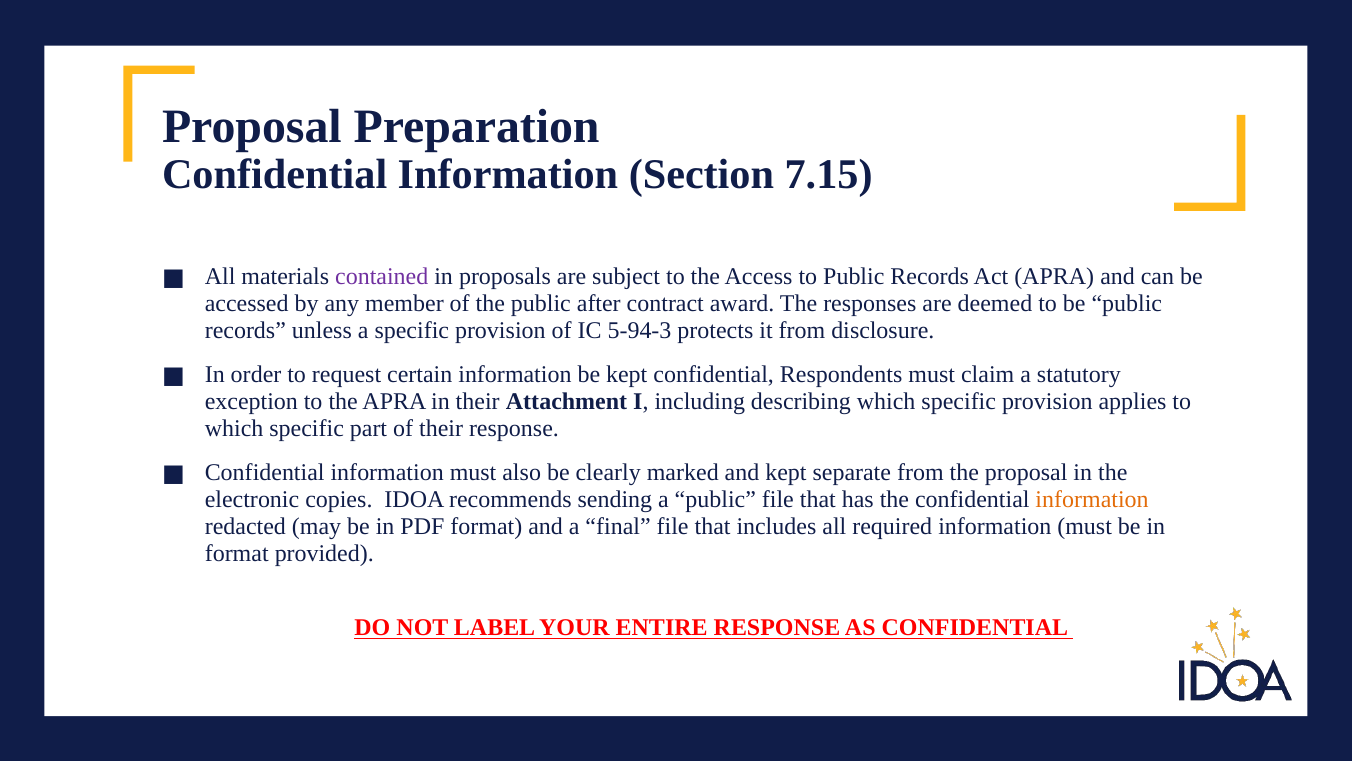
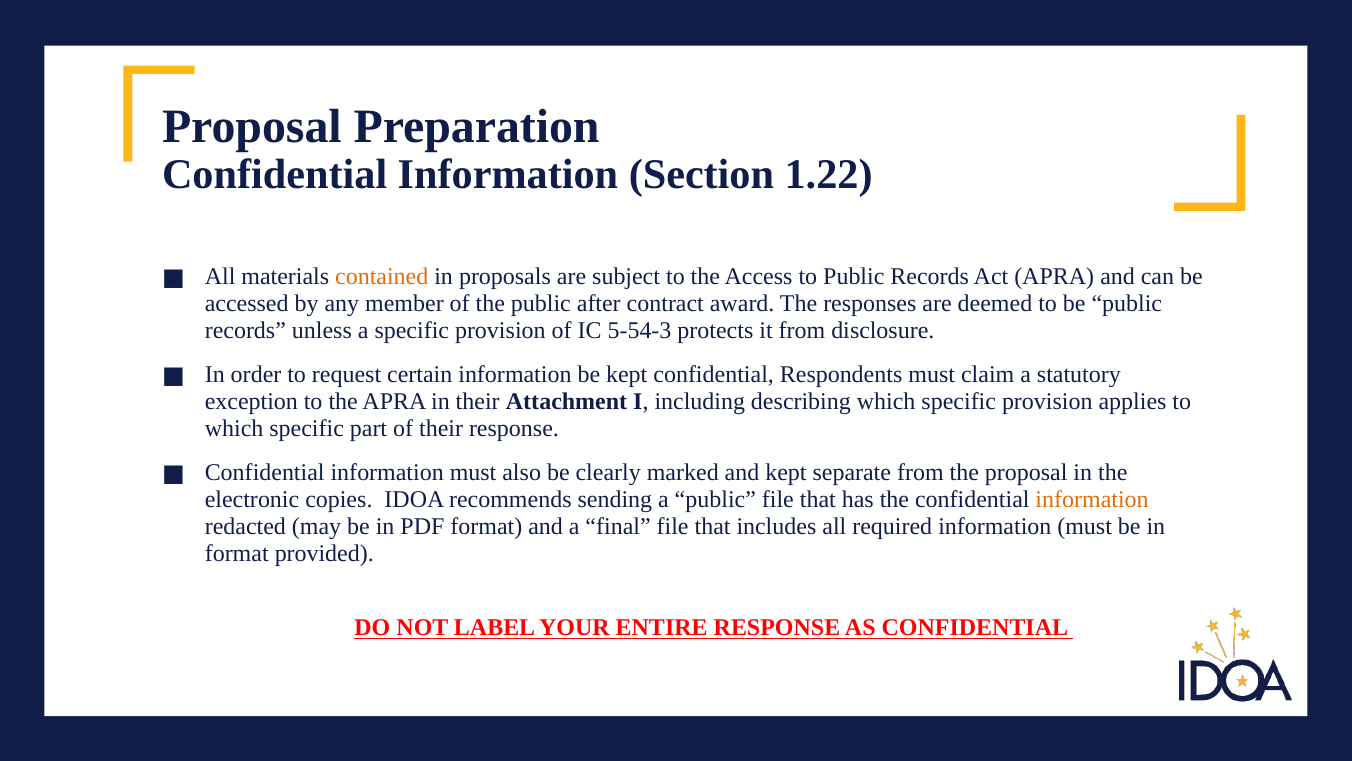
7.15: 7.15 -> 1.22
contained colour: purple -> orange
5-94-3: 5-94-3 -> 5-54-3
